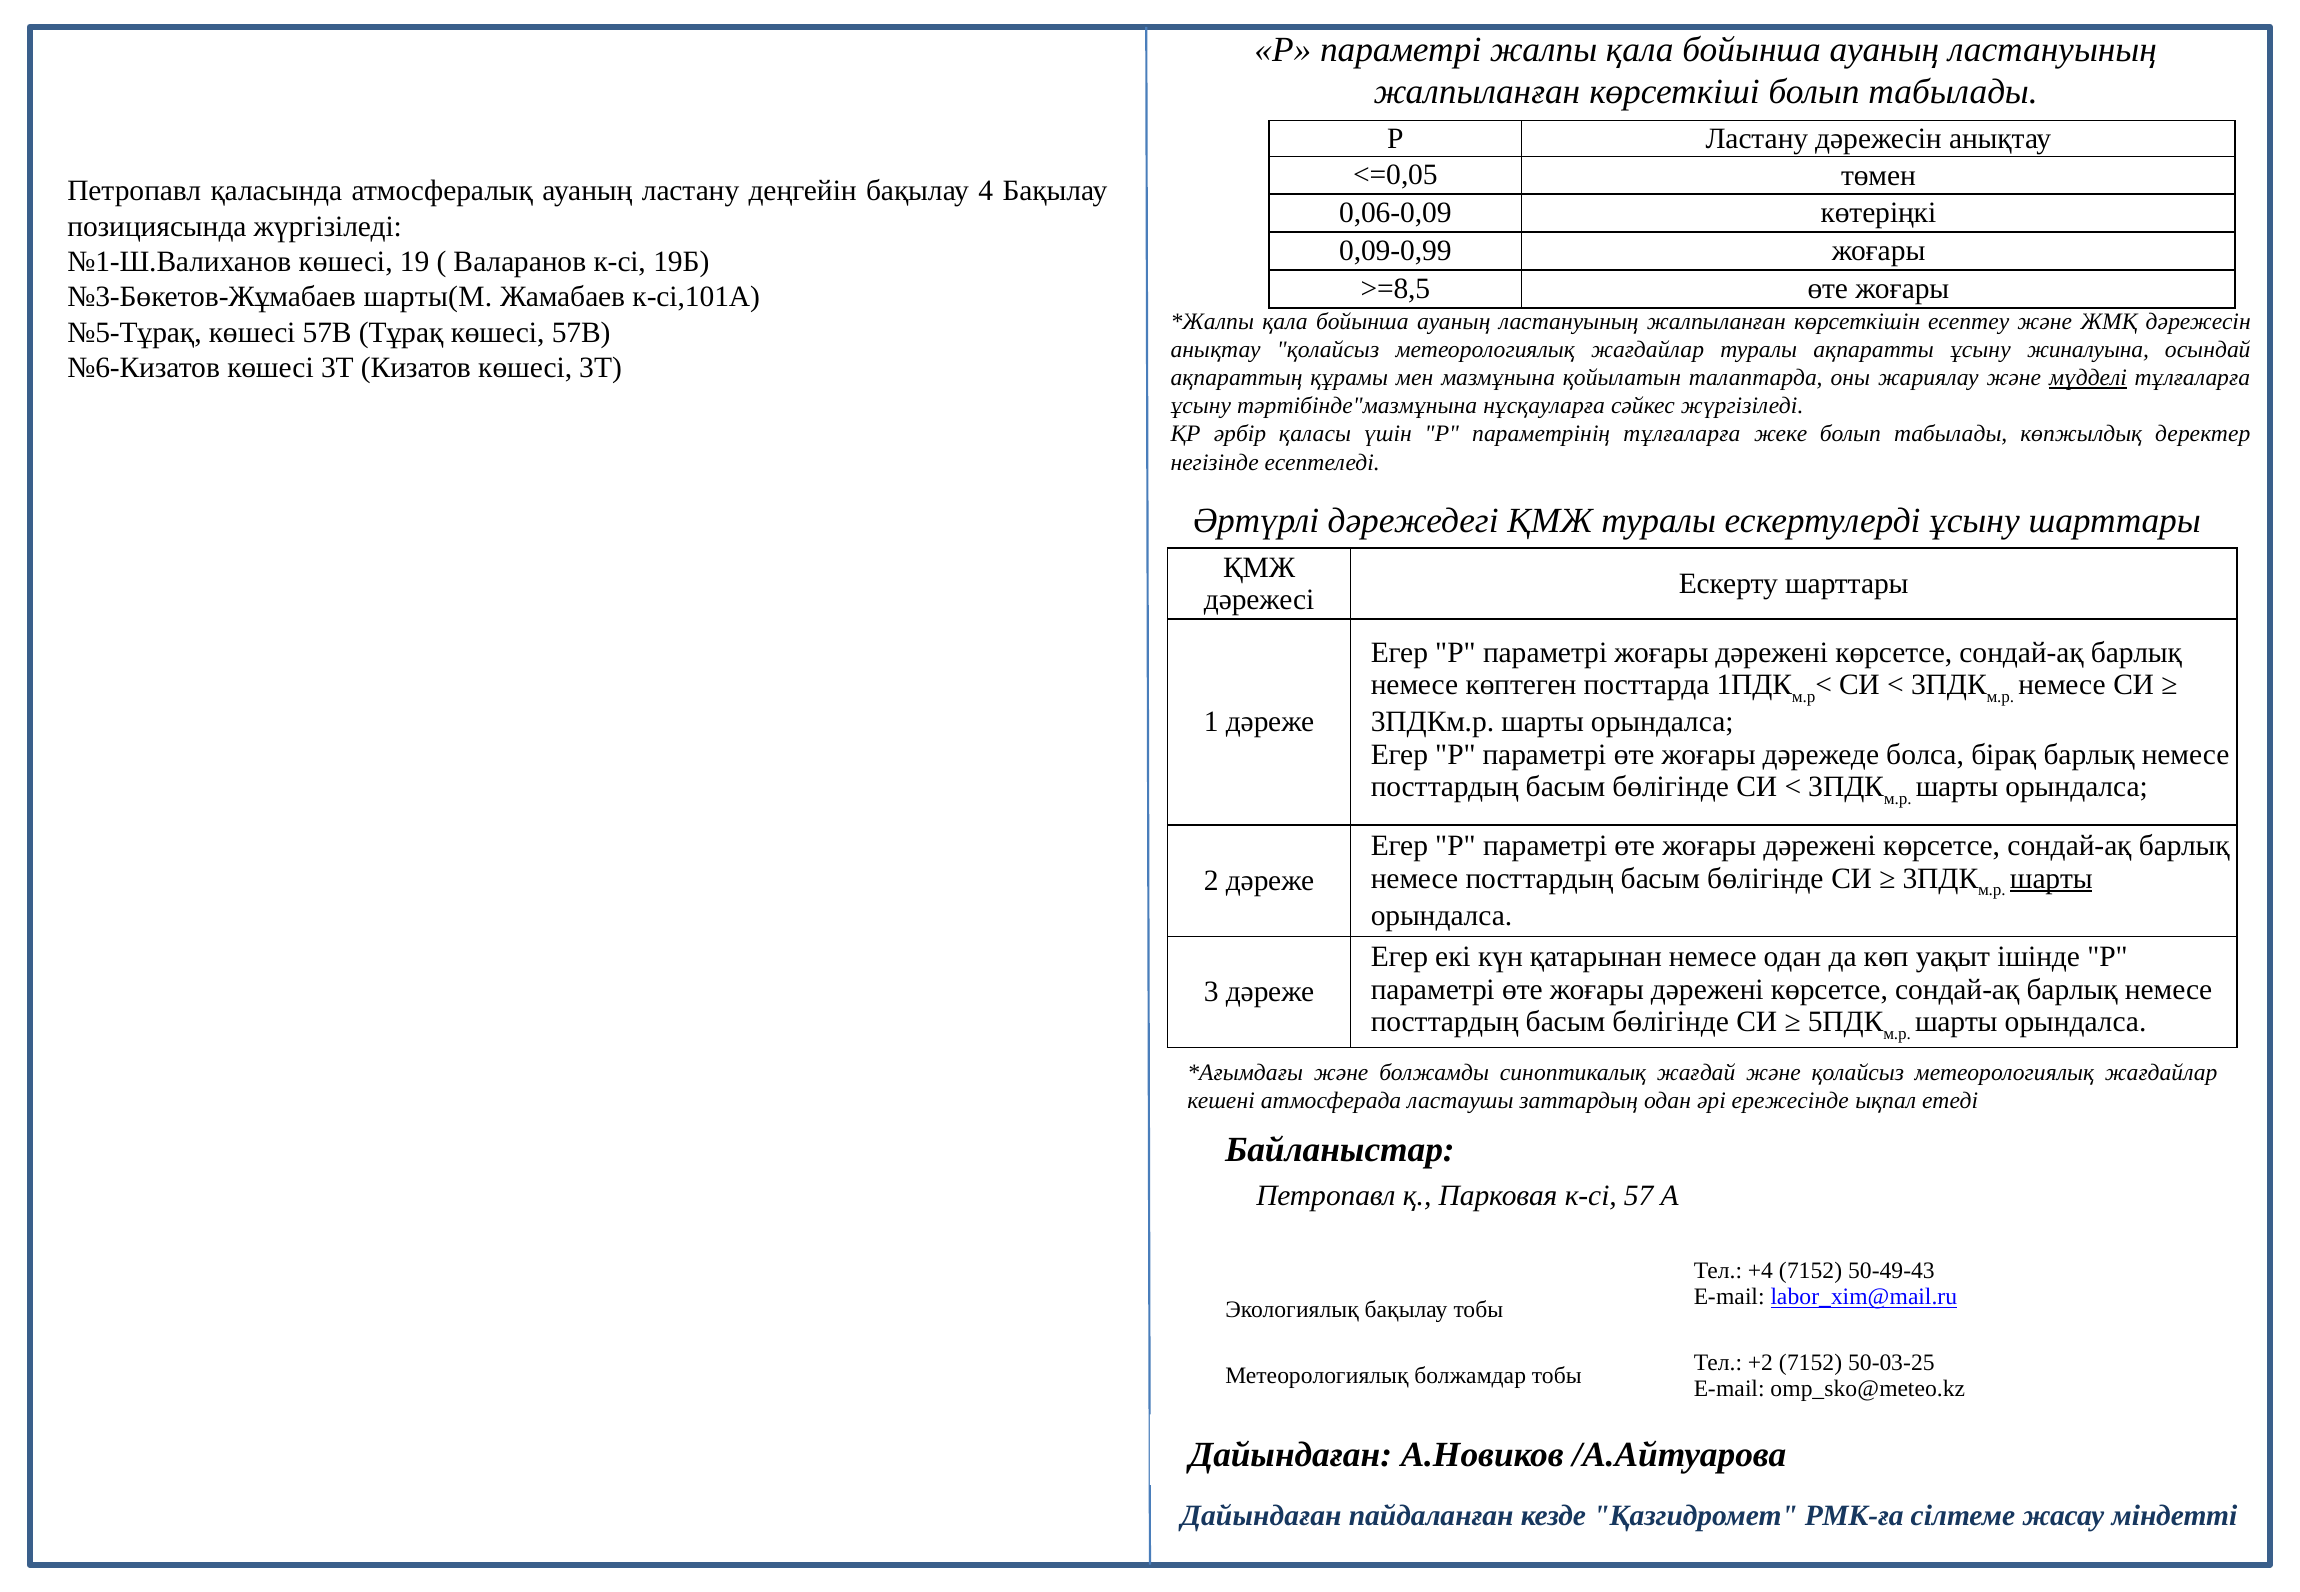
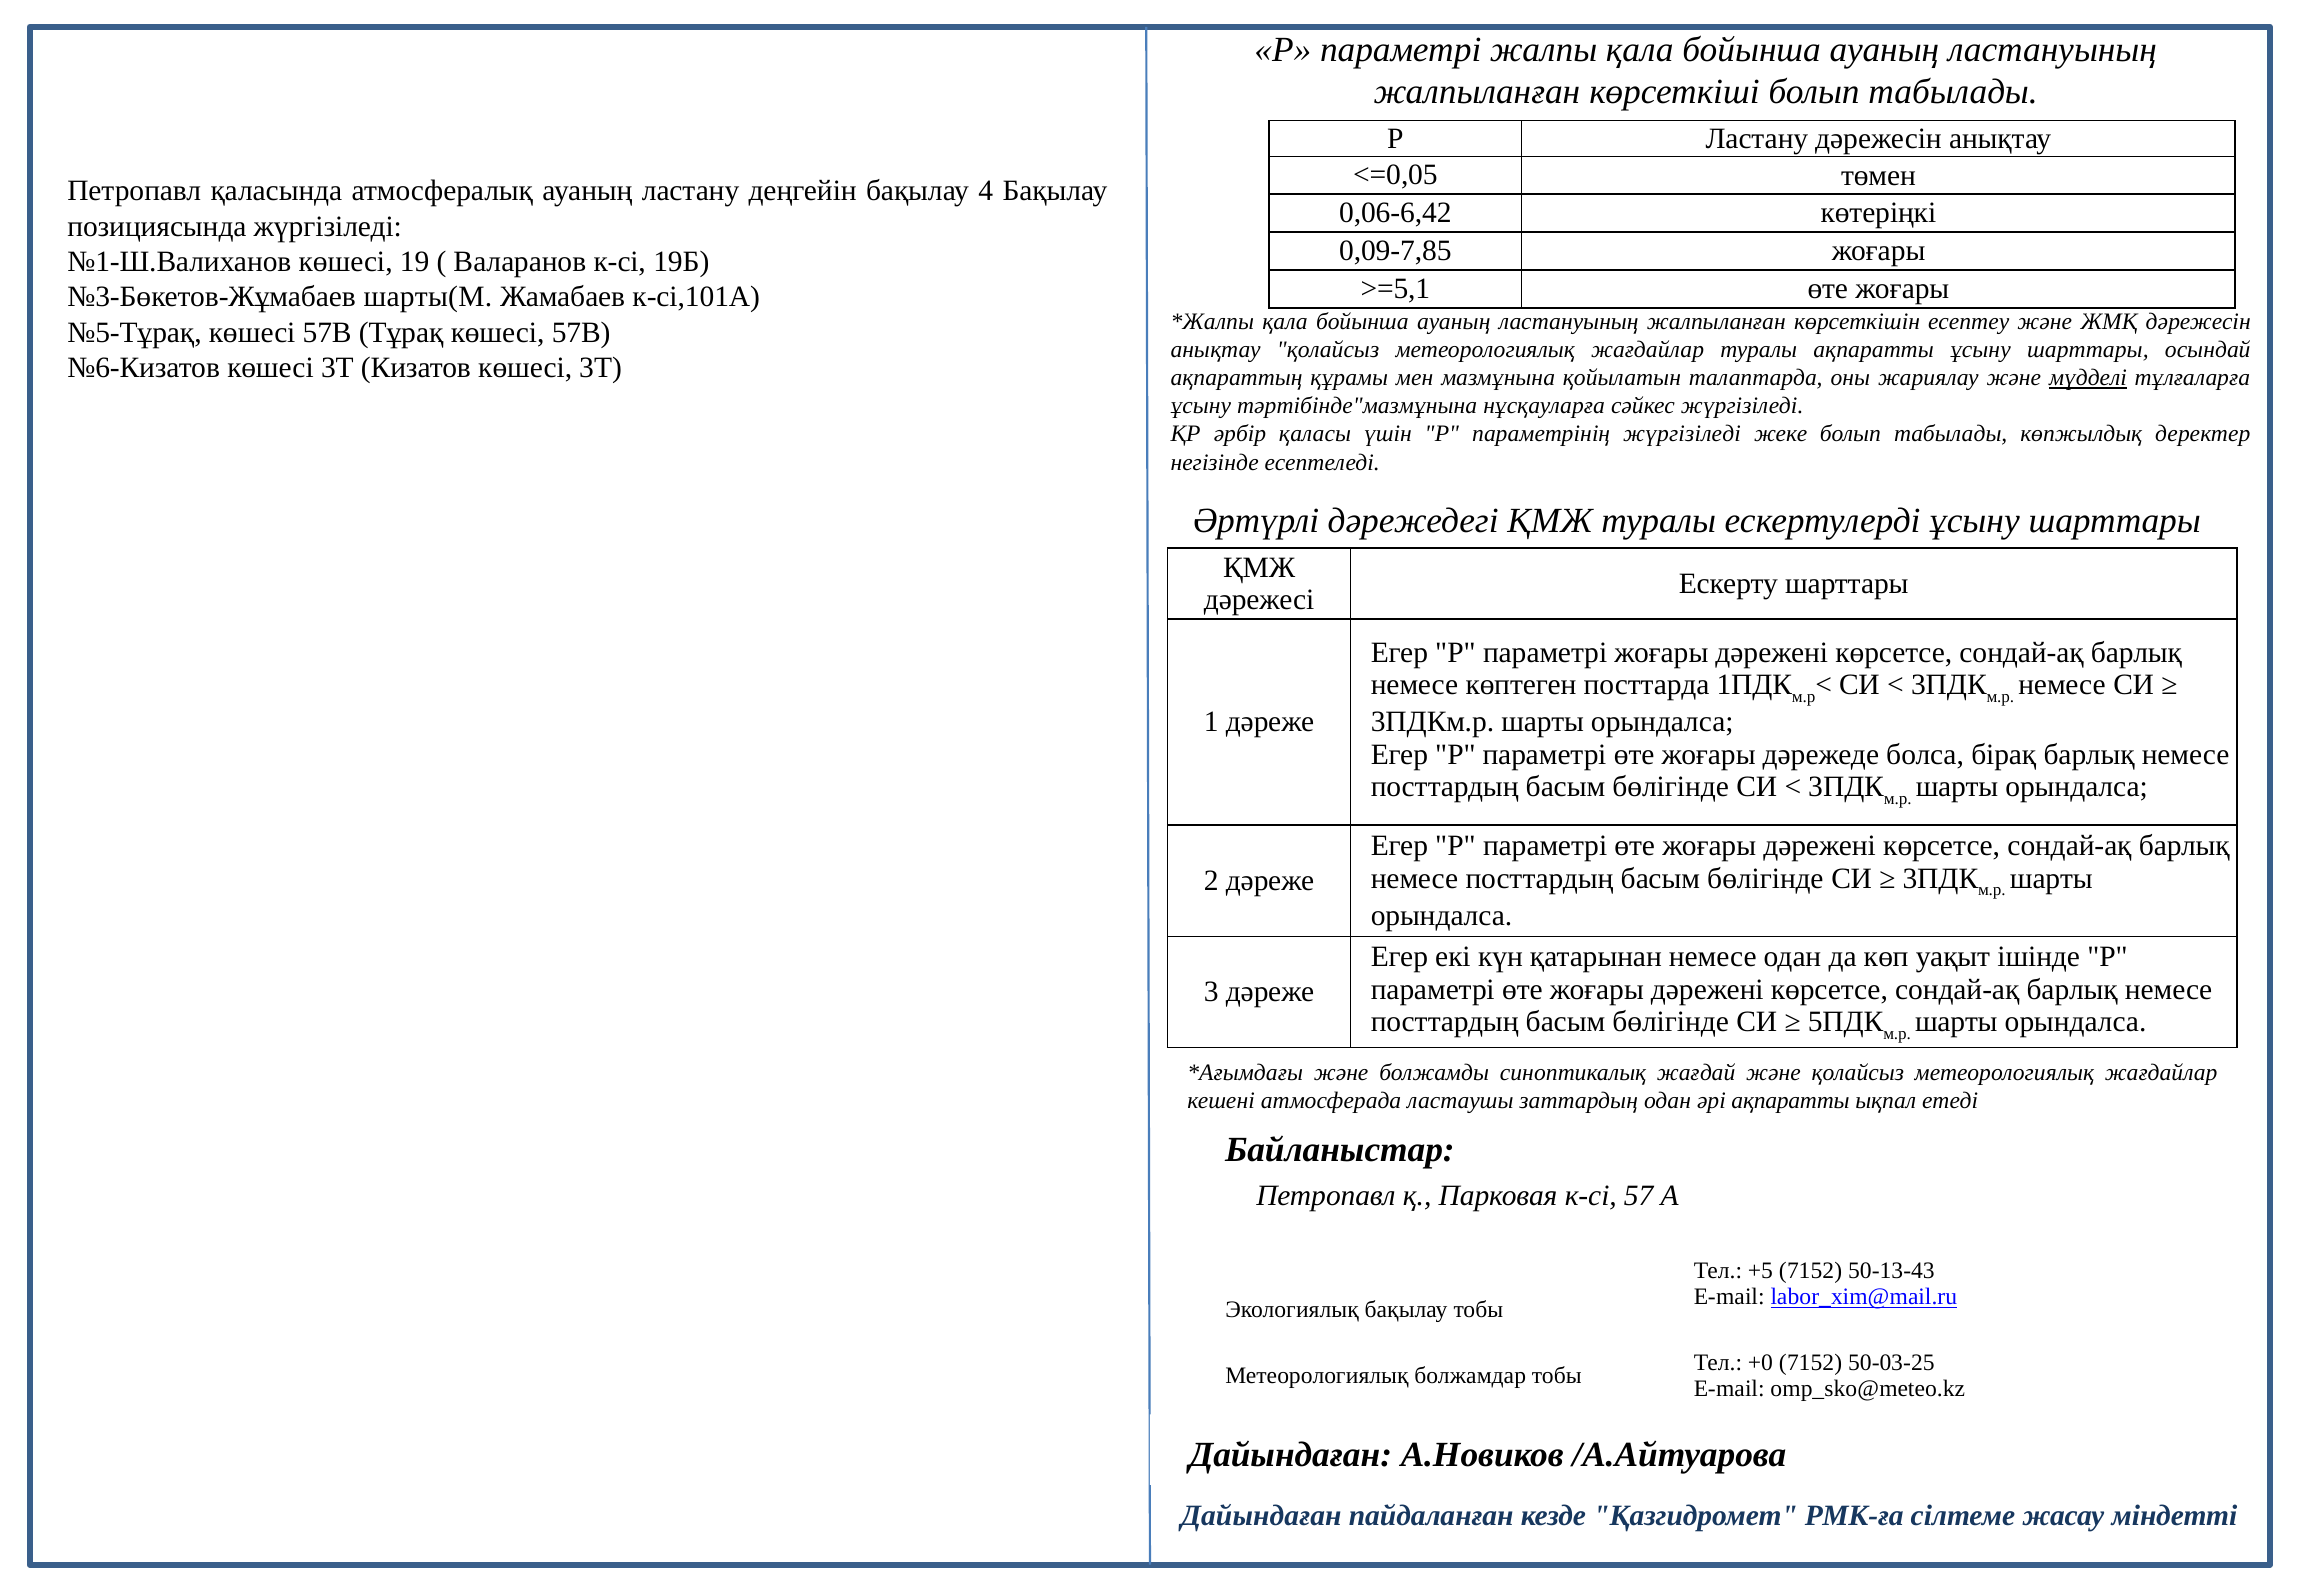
0,06-0,09: 0,06-0,09 -> 0,06-6,42
0,09-0,99: 0,09-0,99 -> 0,09-7,85
>=8,5: >=8,5 -> >=5,1
ақпаратты ұсыну жиналуына: жиналуына -> шарттары
параметрінің тұлғаларға: тұлғаларға -> жүргізіледі
шарты at (2051, 879) underline: present -> none
әрі ережесінде: ережесінде -> ақпаратты
+4: +4 -> +5
50-49-43: 50-49-43 -> 50-13-43
+2: +2 -> +0
